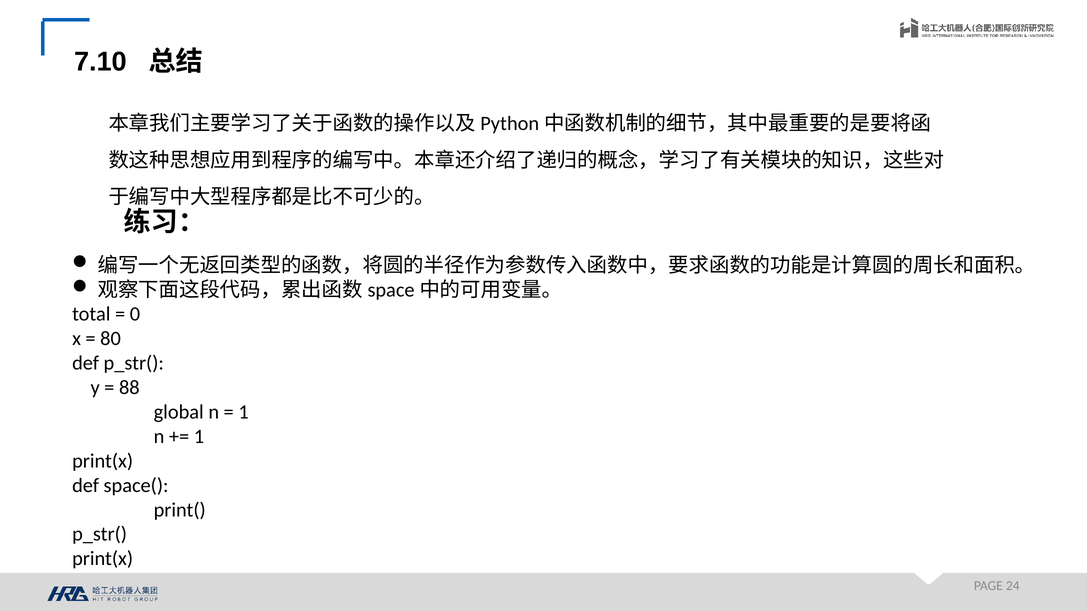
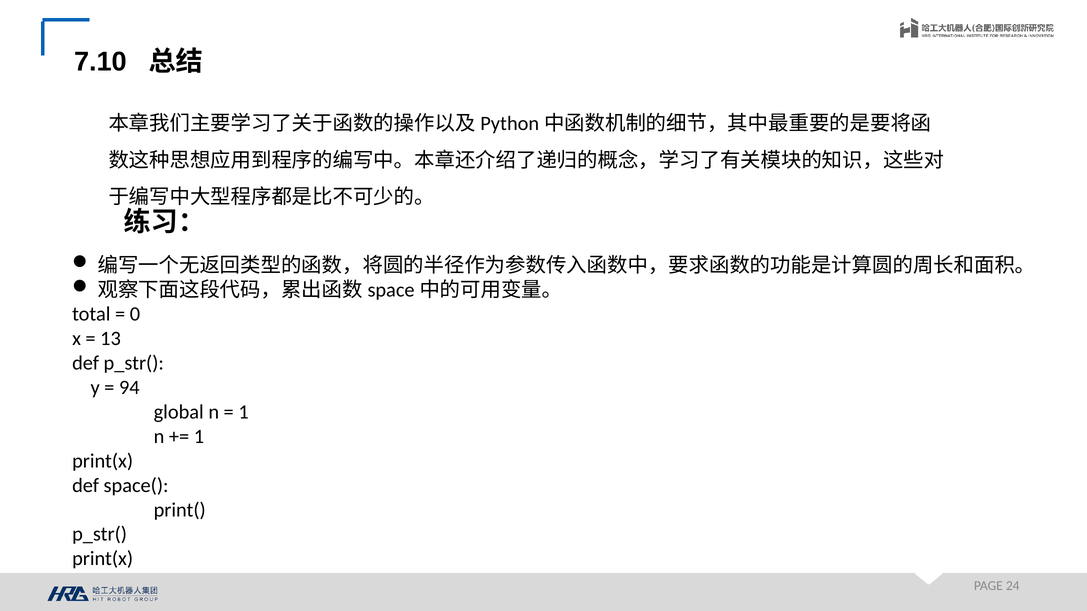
80: 80 -> 13
88: 88 -> 94
